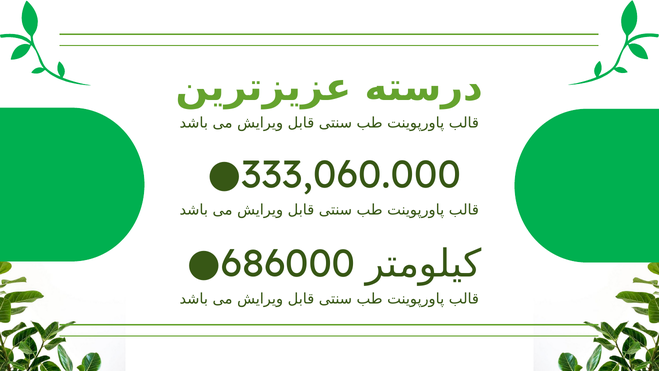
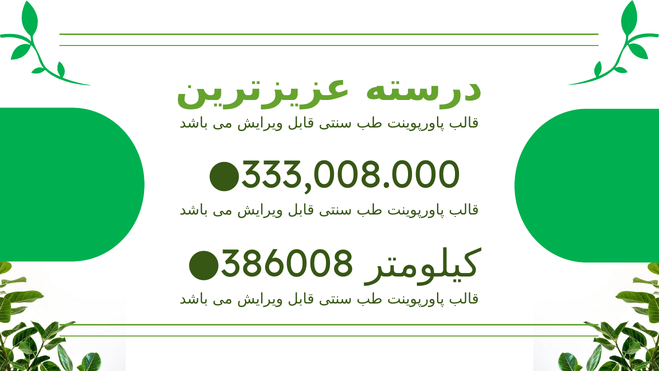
333,060.000: 333,060.000 -> 333,008.000
686000: 686000 -> 386008
